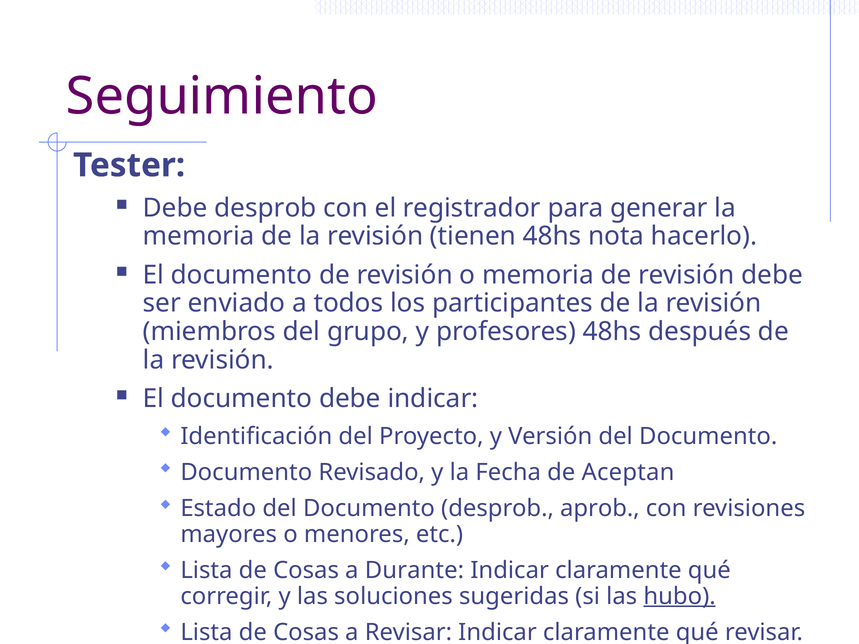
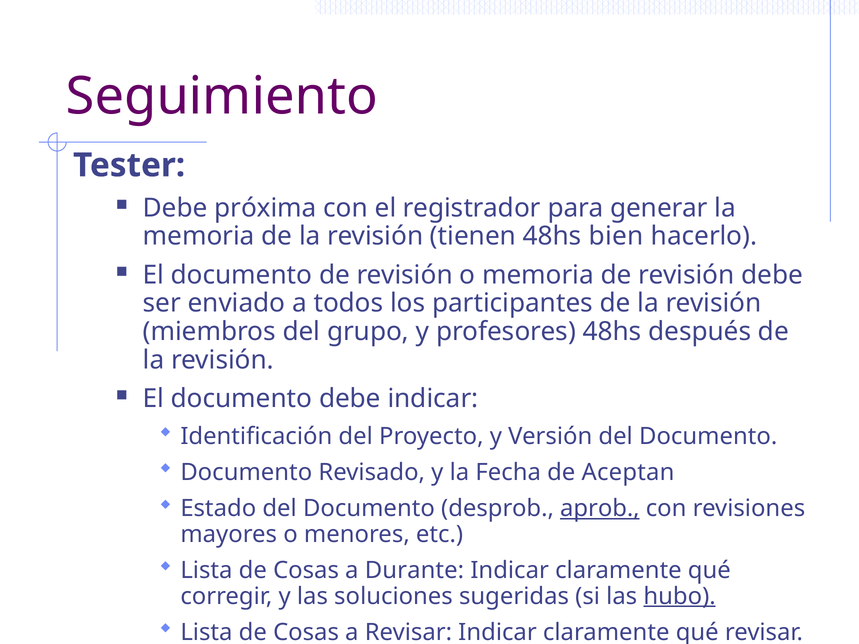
Debe desprob: desprob -> próxima
nota: nota -> bien
aprob underline: none -> present
